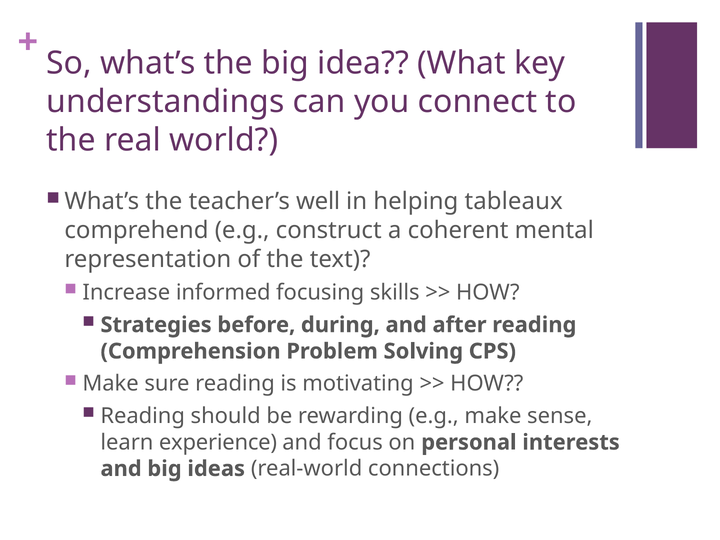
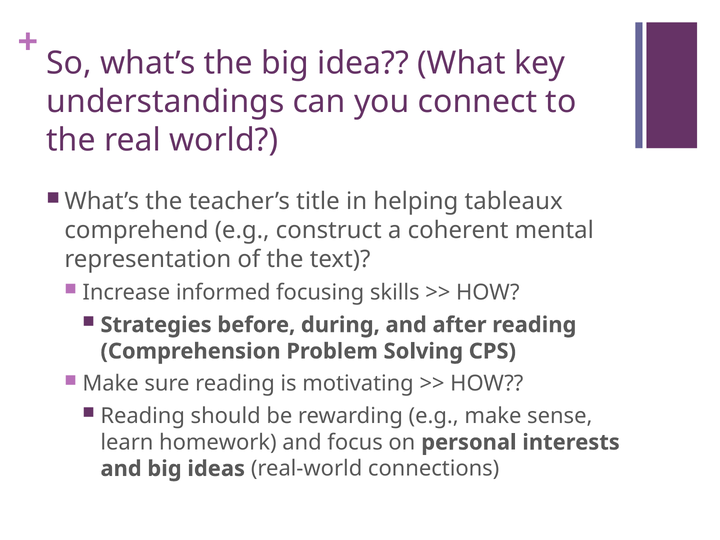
well: well -> title
experience: experience -> homework
